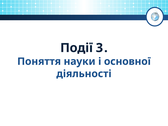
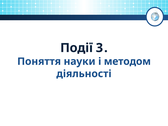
основної: основної -> методом
